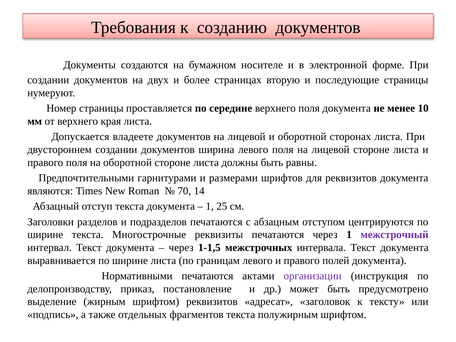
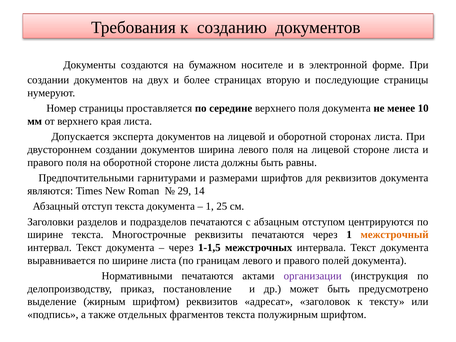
владеете: владеете -> эксперта
70: 70 -> 29
межстрочный colour: purple -> orange
